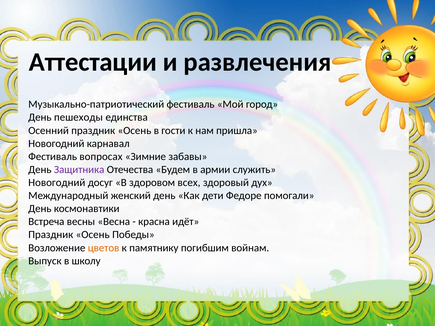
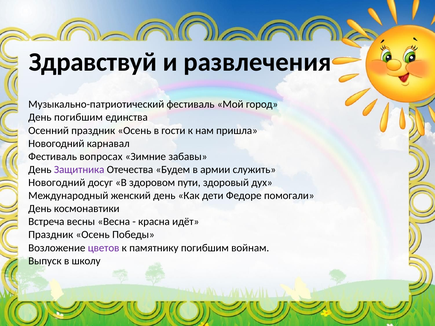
Аттестации: Аттестации -> Здравствуй
День пешеходы: пешеходы -> погибшим
всех: всех -> пути
цветов colour: orange -> purple
